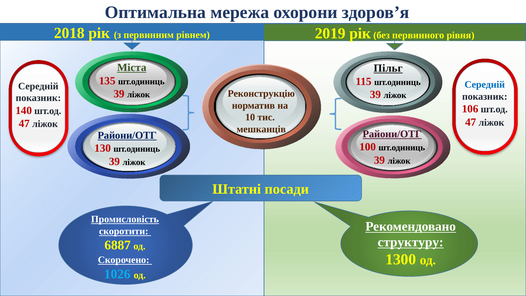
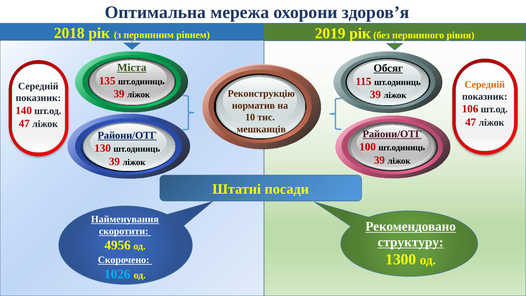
Пільг: Пільг -> Обсяг
Середній at (485, 85) colour: blue -> orange
Промисловість: Промисловість -> Найменування
6887: 6887 -> 4956
